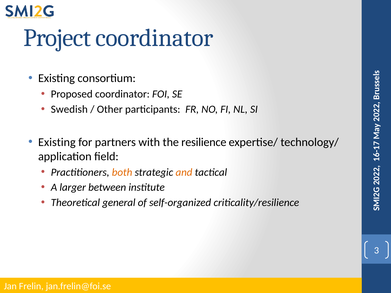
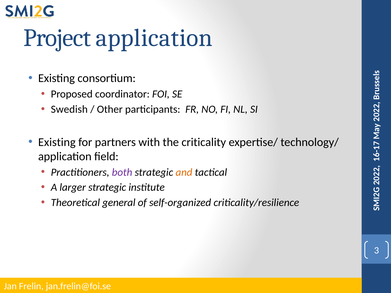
Project coordinator: coordinator -> application
resilience: resilience -> criticality
both colour: orange -> purple
larger between: between -> strategic
